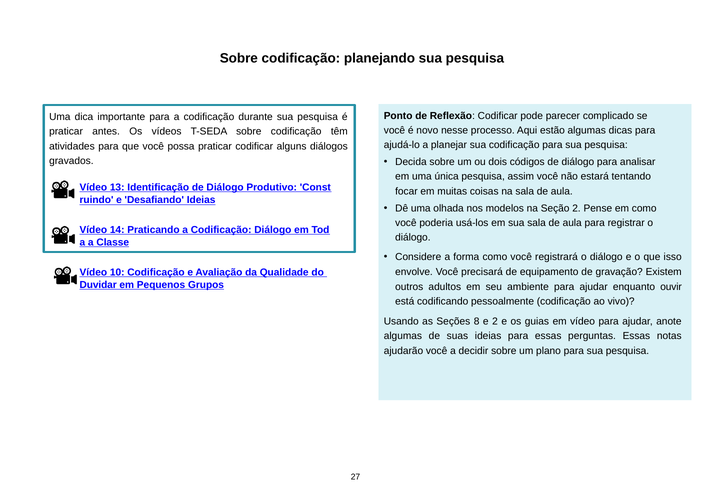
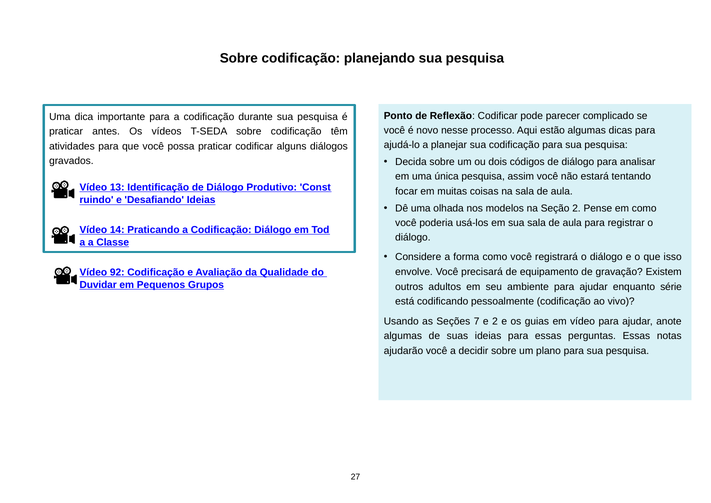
10: 10 -> 92
ouvir: ouvir -> série
8: 8 -> 7
